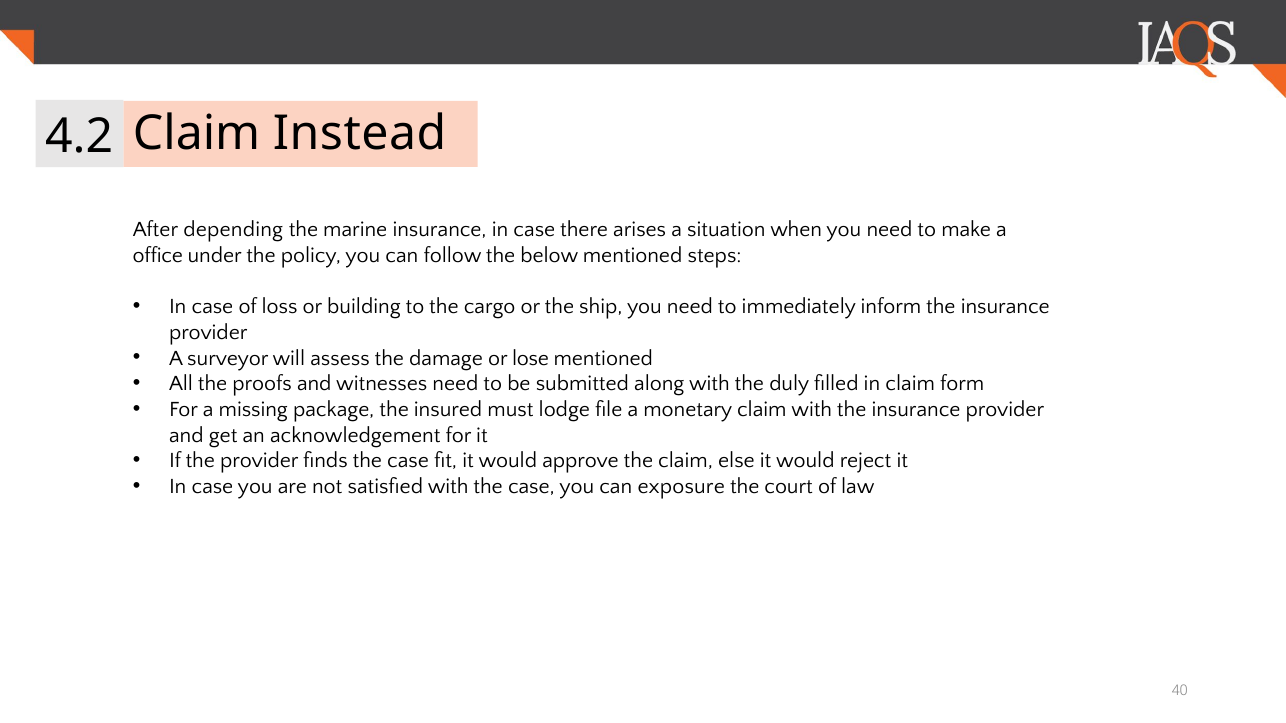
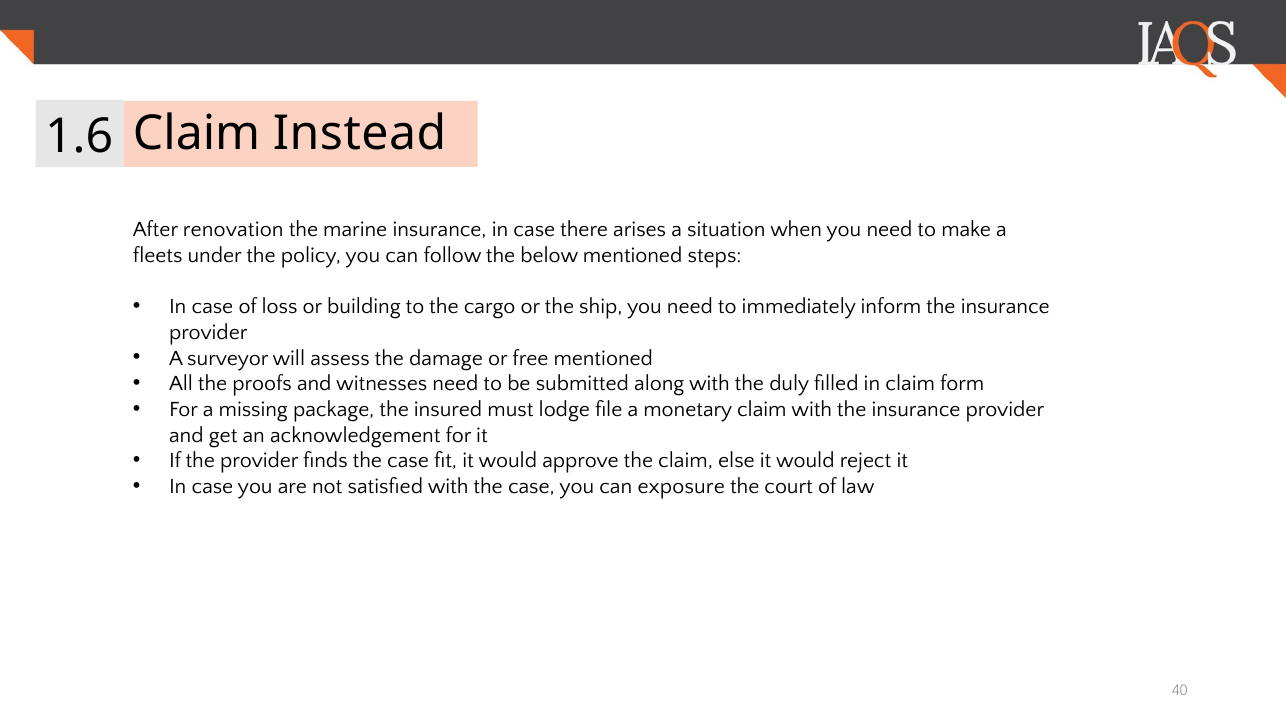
4.2: 4.2 -> 1.6
depending: depending -> renovation
office: office -> fleets
lose: lose -> free
